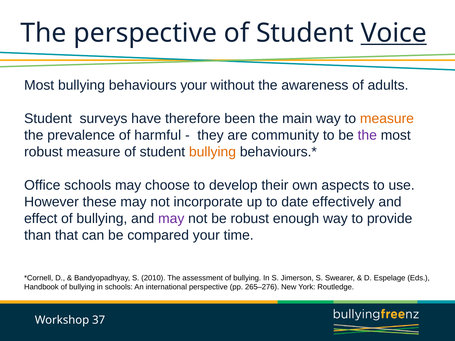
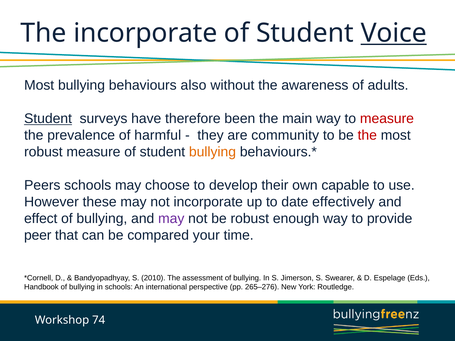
The perspective: perspective -> incorporate
behaviours your: your -> also
Student at (48, 119) underline: none -> present
measure at (387, 119) colour: orange -> red
the at (367, 135) colour: purple -> red
Office: Office -> Peers
aspects: aspects -> capable
than: than -> peer
37: 37 -> 74
